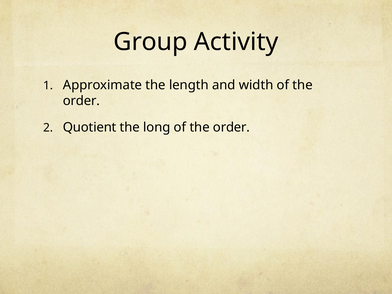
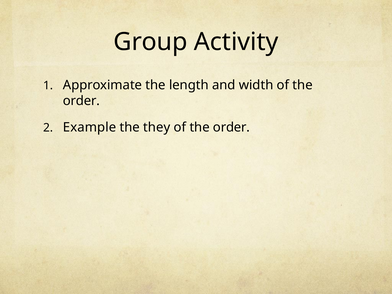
Quotient: Quotient -> Example
long: long -> they
